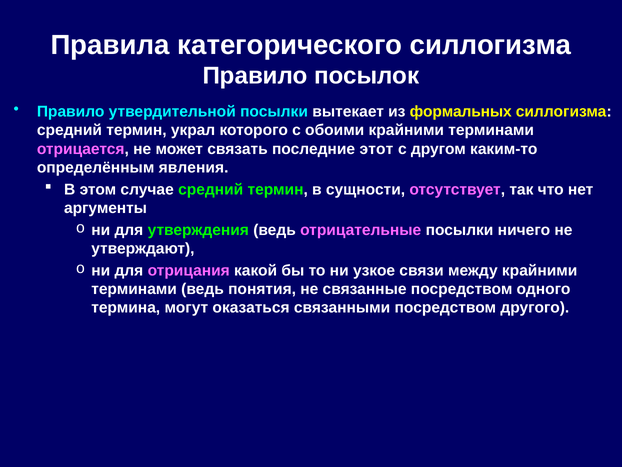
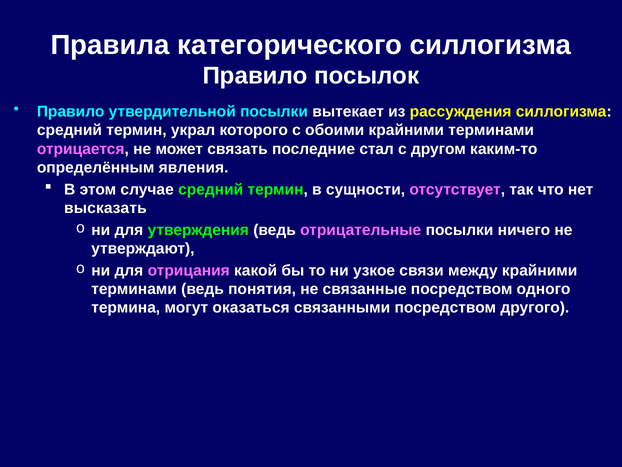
формальных: формальных -> рассуждения
этот: этот -> стал
аргументы: аргументы -> высказать
